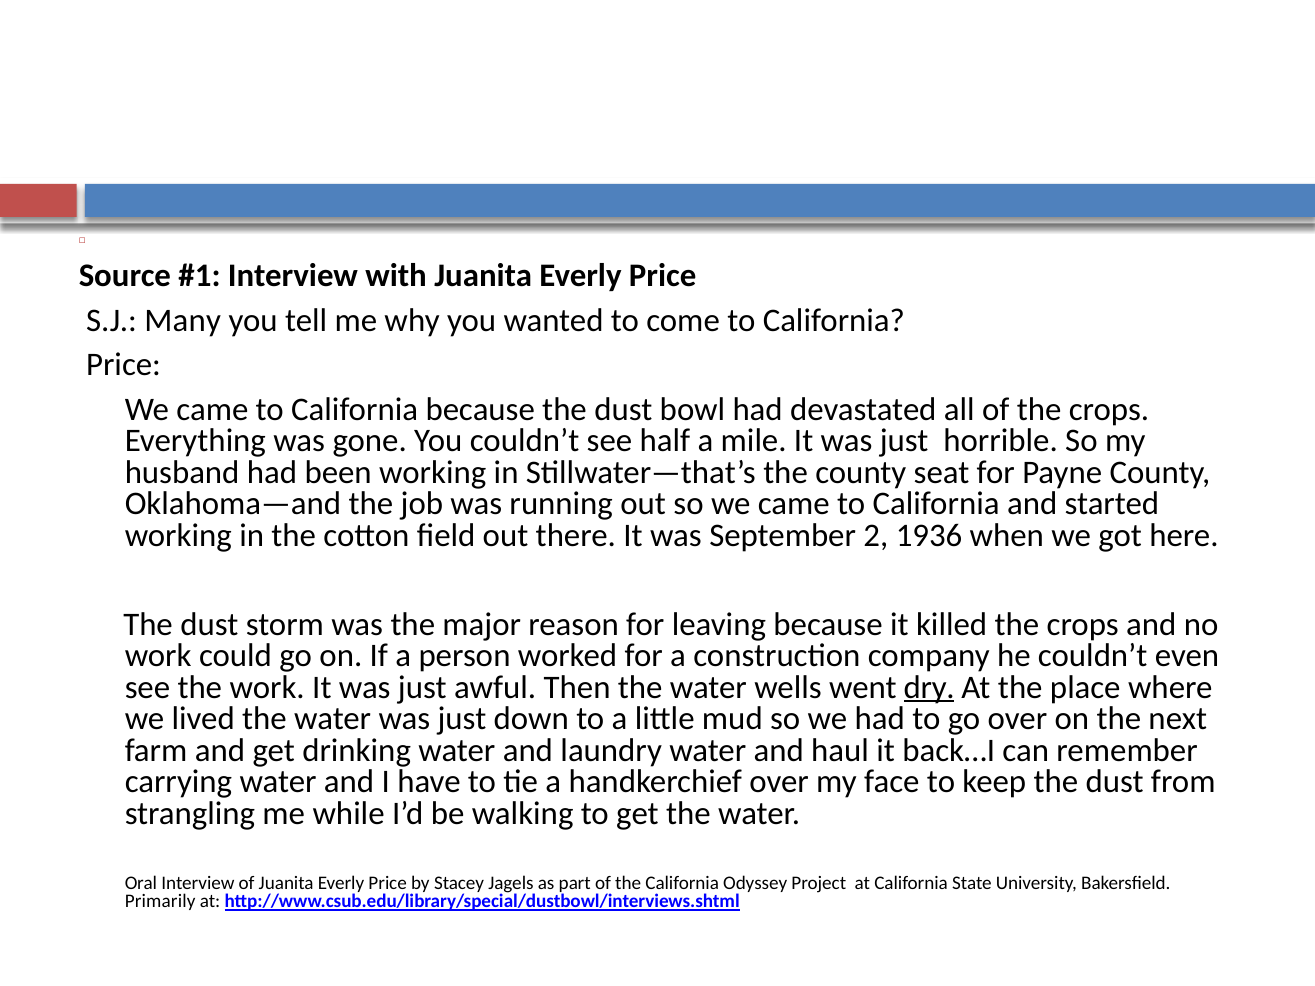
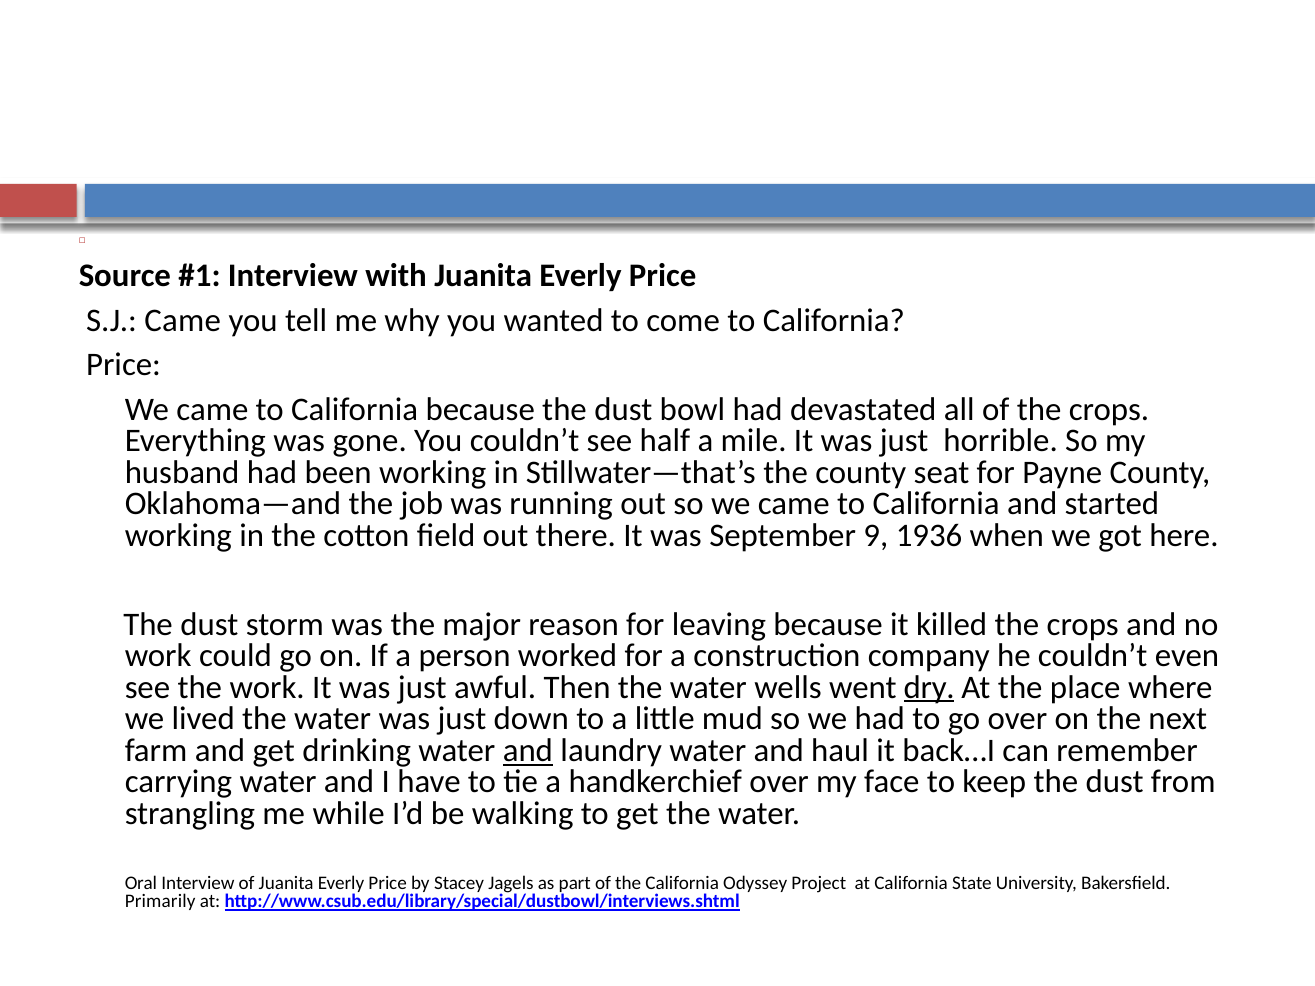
S.J Many: Many -> Came
2: 2 -> 9
and at (528, 751) underline: none -> present
